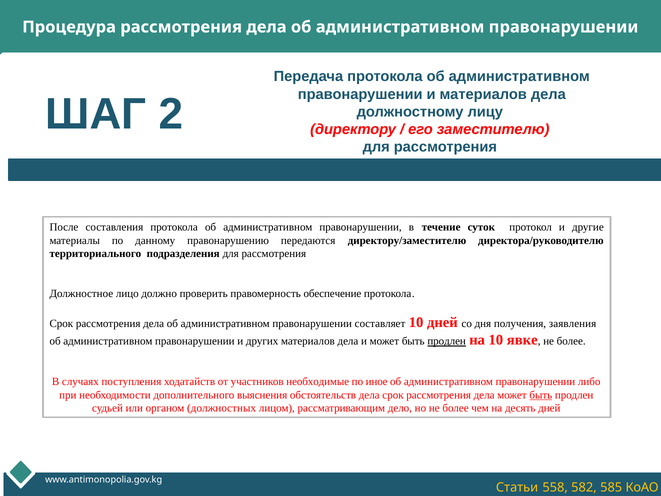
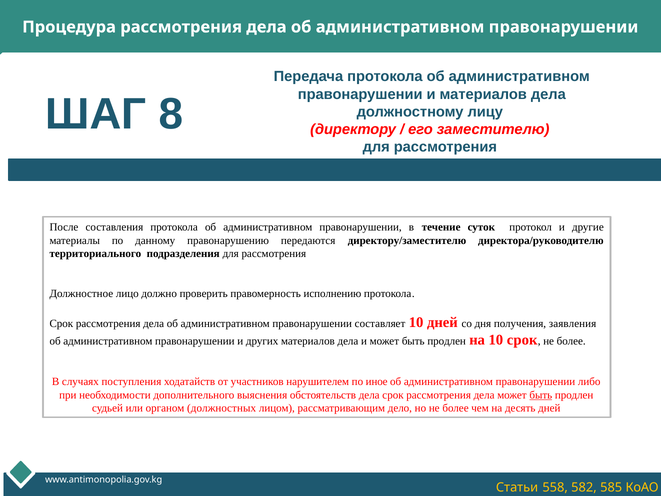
2: 2 -> 8
обеспечение: обеспечение -> исполнению
продлен at (447, 341) underline: present -> none
10 явке: явке -> срок
необходимые: необходимые -> нарушителем
